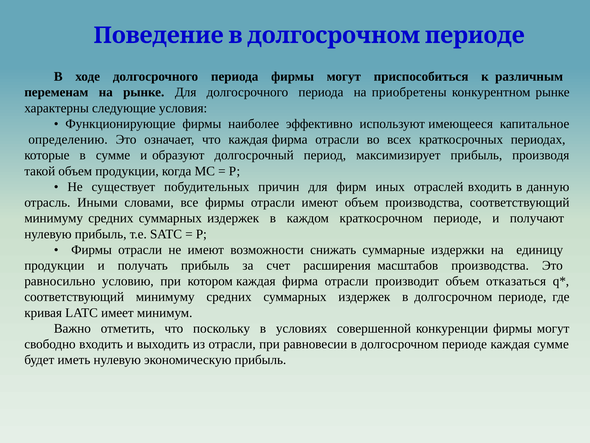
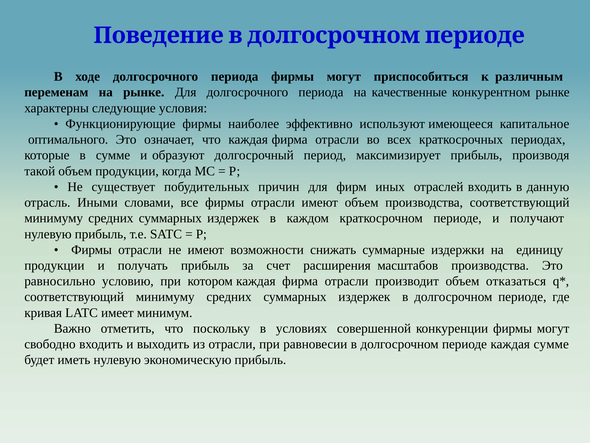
приобретены: приобретены -> качественные
определению: определению -> оптимального
